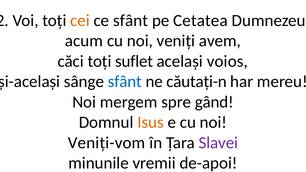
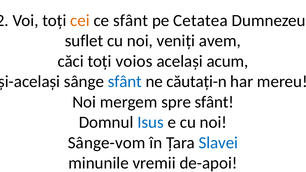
acum: acum -> suflet
suflet: suflet -> voios
voios: voios -> acum
spre gând: gând -> sfânt
Isus colour: orange -> blue
Veniți-vom: Veniți-vom -> Sânge-vom
Slavei colour: purple -> blue
